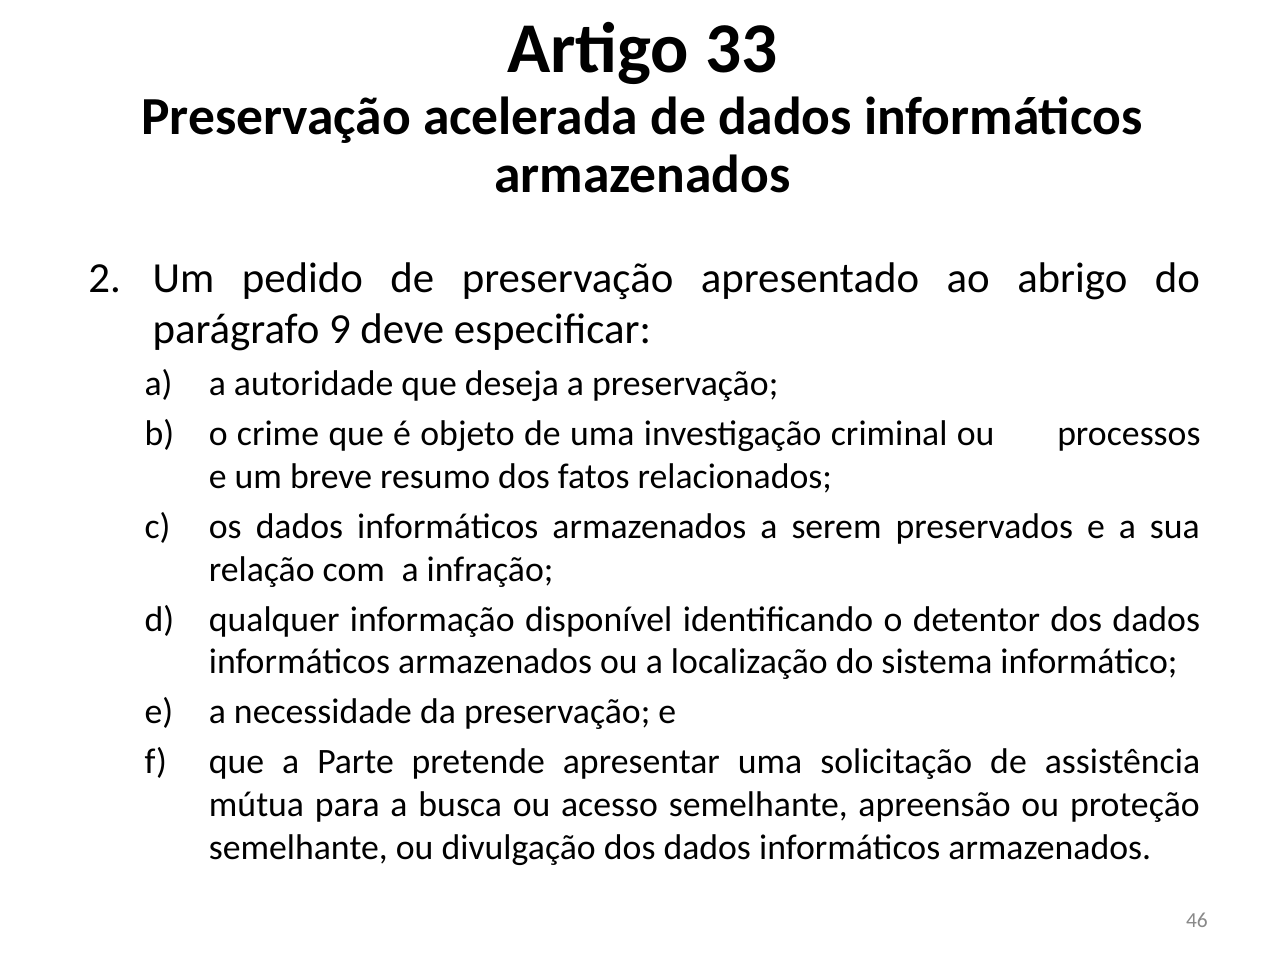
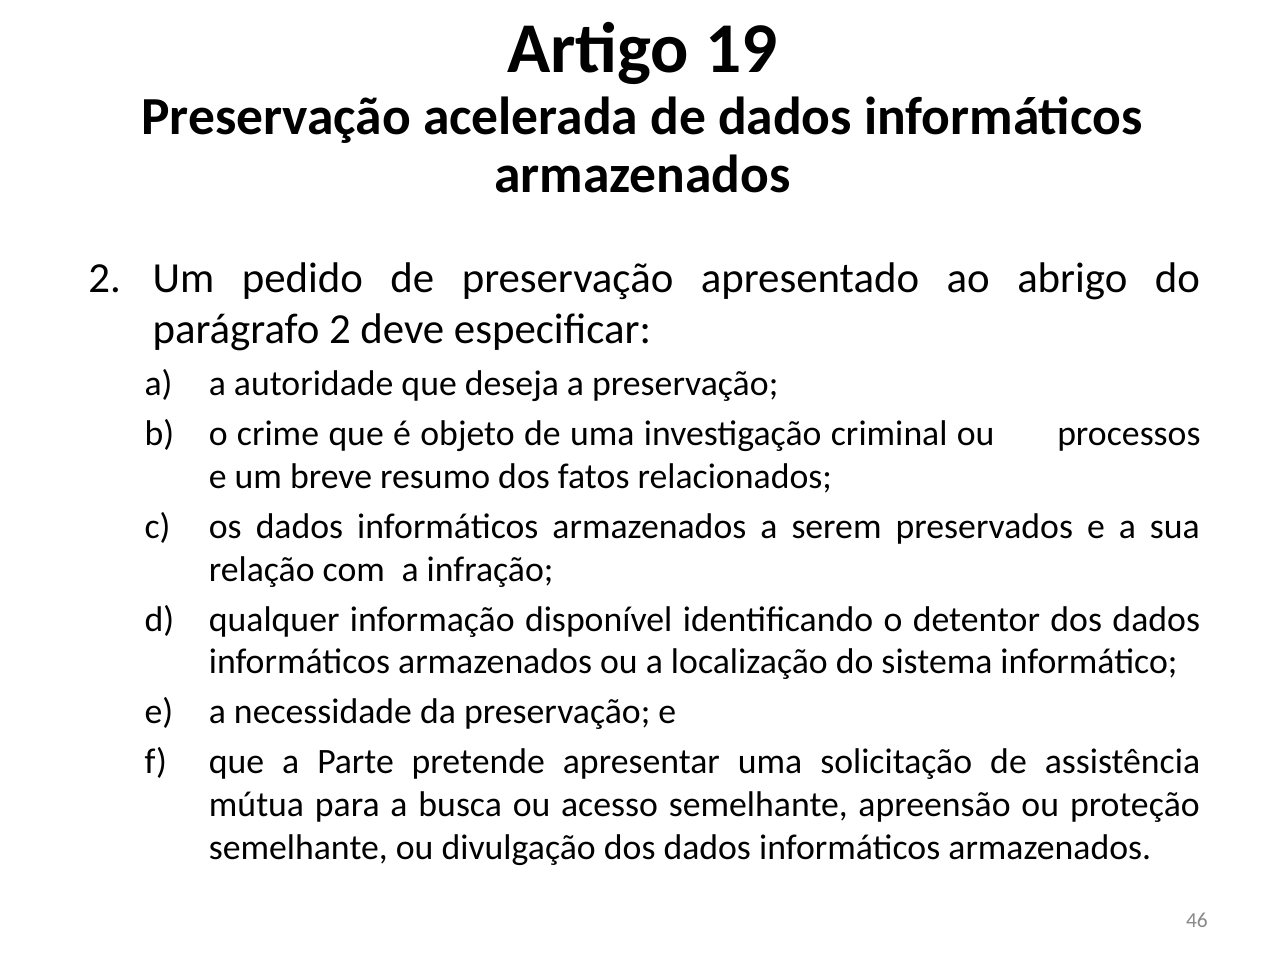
33: 33 -> 19
parágrafo 9: 9 -> 2
